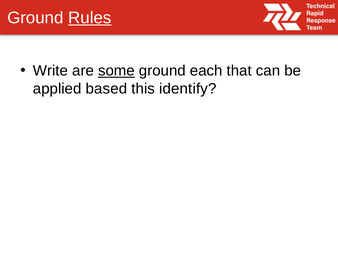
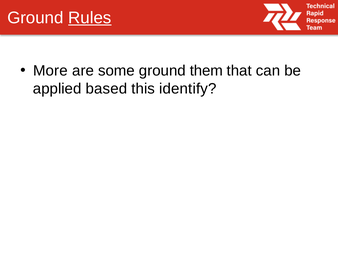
Write: Write -> More
some underline: present -> none
each: each -> them
